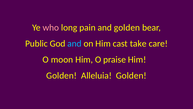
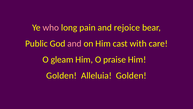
and golden: golden -> rejoice
and at (74, 43) colour: light blue -> pink
take: take -> with
moon: moon -> gleam
